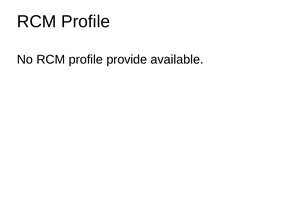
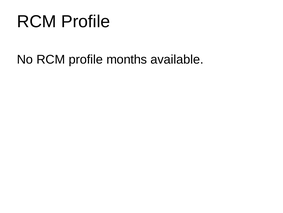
provide: provide -> months
